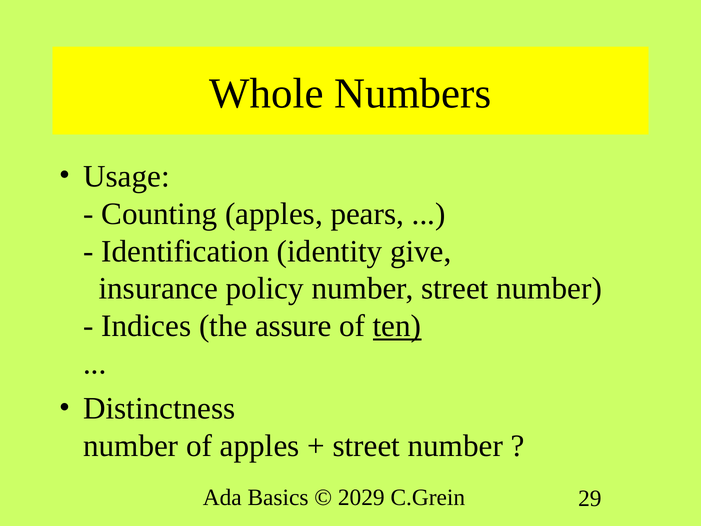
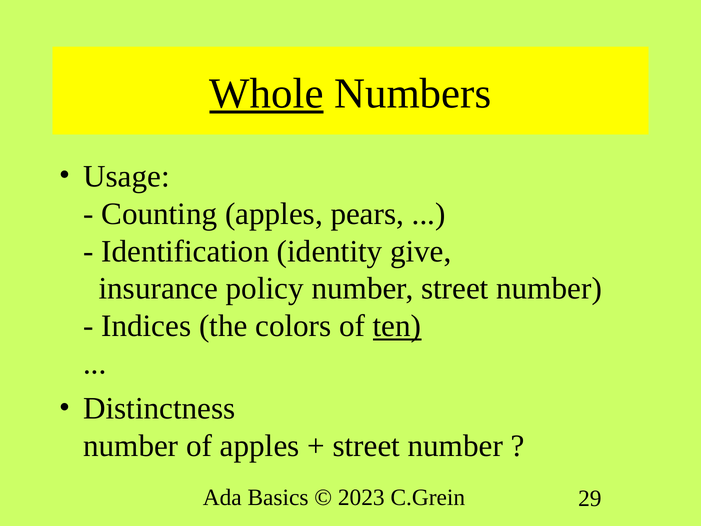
Whole underline: none -> present
assure: assure -> colors
2029: 2029 -> 2023
